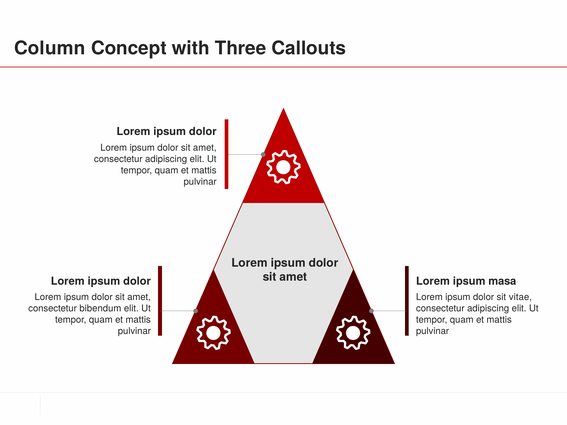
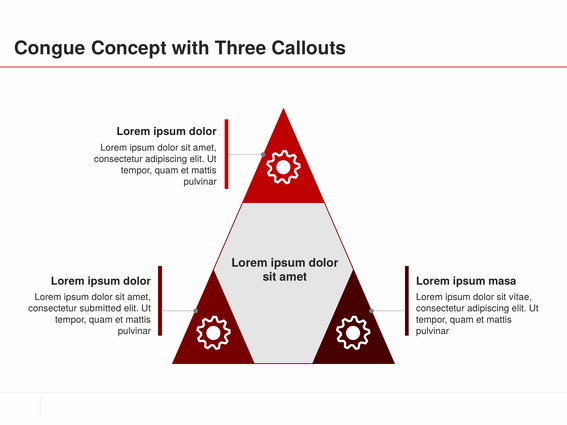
Column: Column -> Congue
bibendum: bibendum -> submitted
